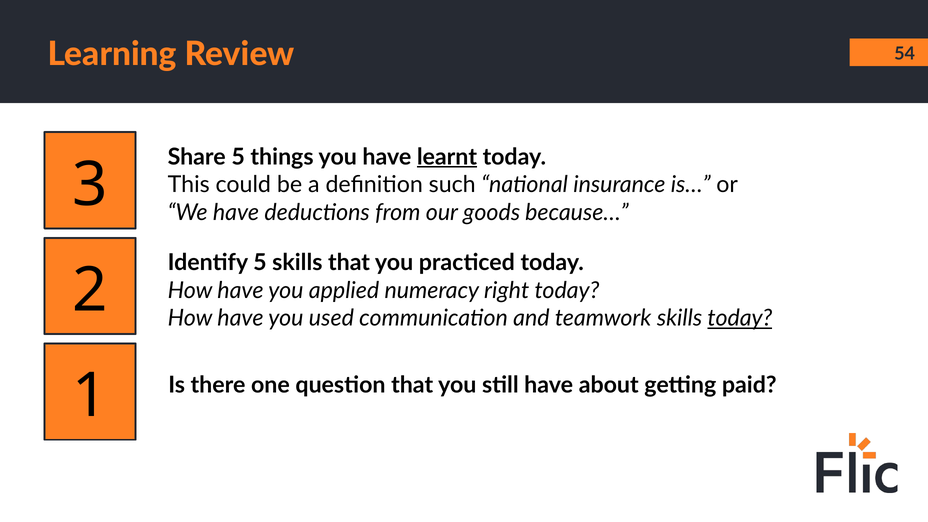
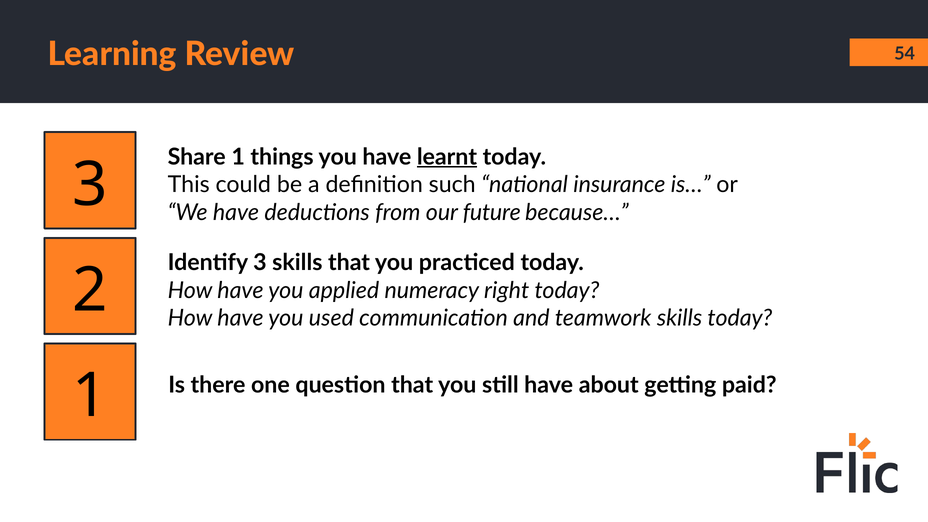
Share 5: 5 -> 1
goods: goods -> future
Identify 5: 5 -> 3
today at (740, 318) underline: present -> none
